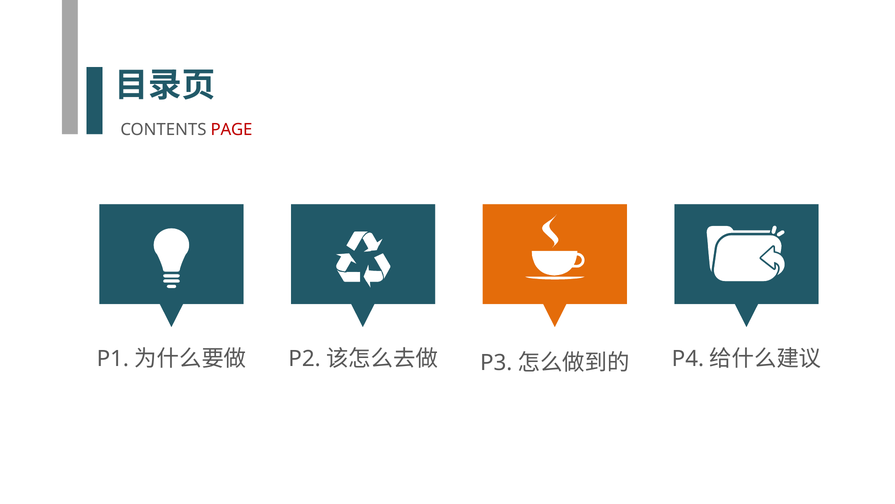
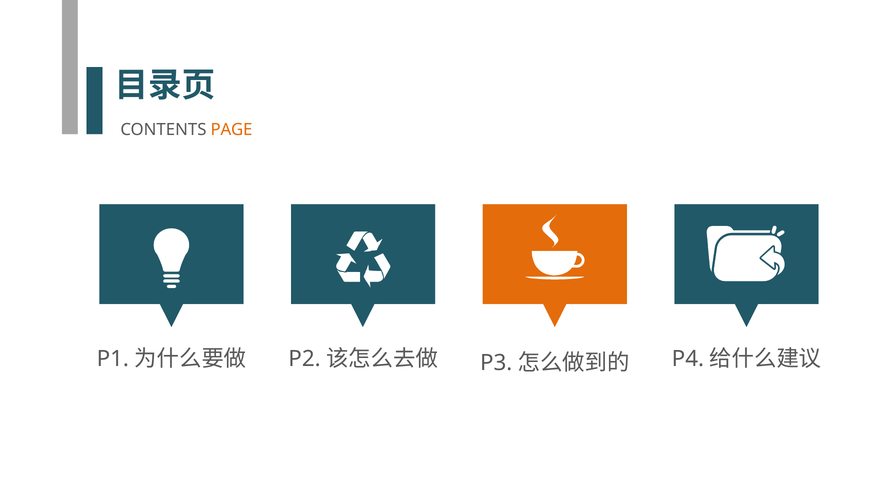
PAGE colour: red -> orange
